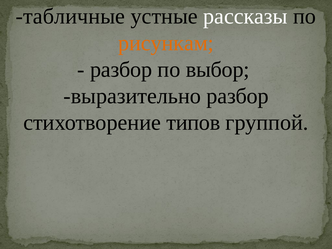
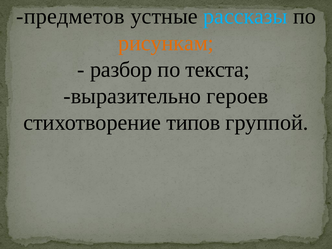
табличные: табличные -> предметов
рассказы colour: white -> light blue
выбор: выбор -> текста
выразительно разбор: разбор -> героев
